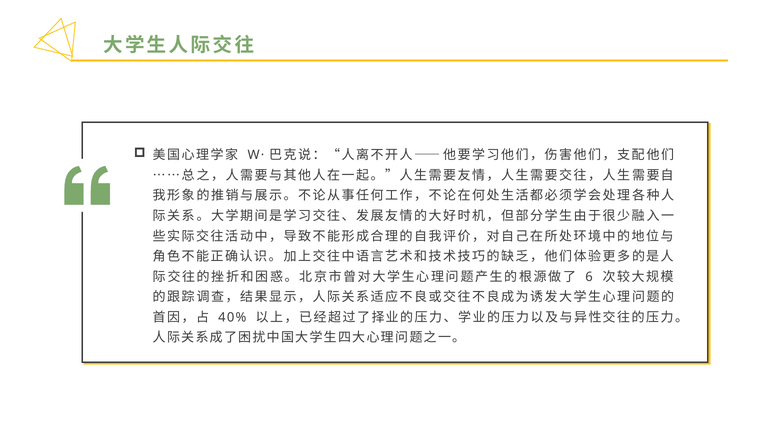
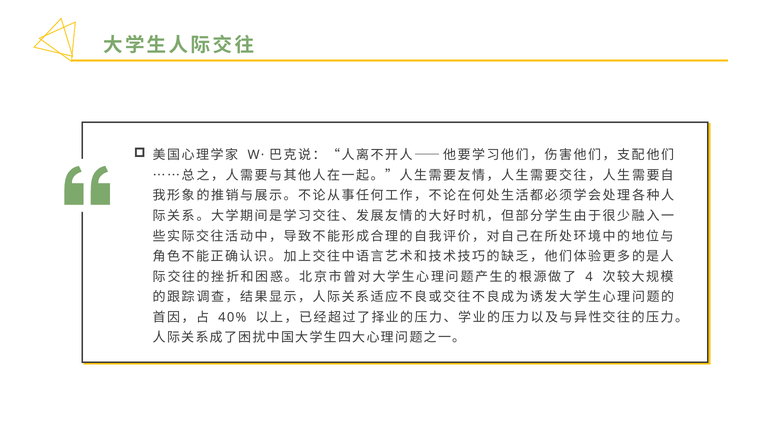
6: 6 -> 4
